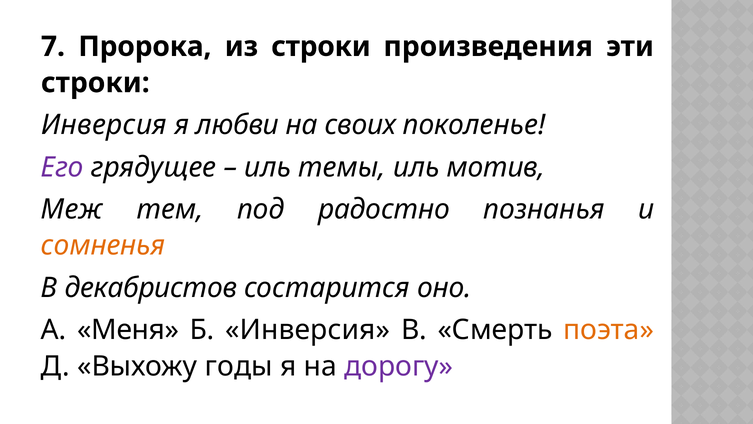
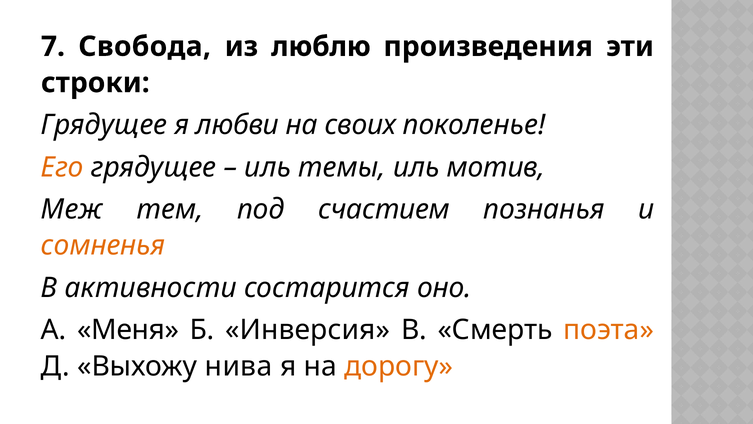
Пророка: Пророка -> Свобода
из строки: строки -> люблю
Инверсия at (104, 125): Инверсия -> Грядущее
Его colour: purple -> orange
радостно: радостно -> счастием
декабристов: декабристов -> активности
годы: годы -> нива
дорогу colour: purple -> orange
